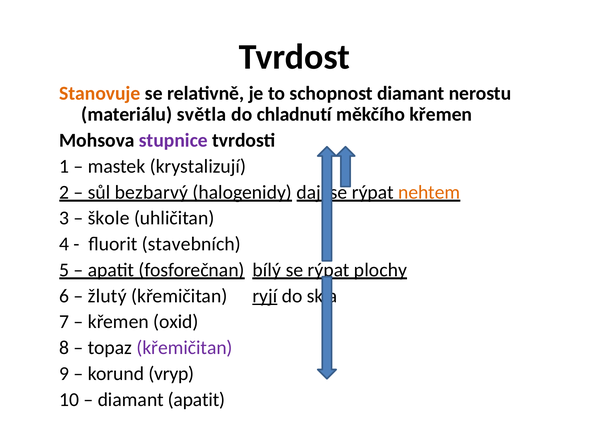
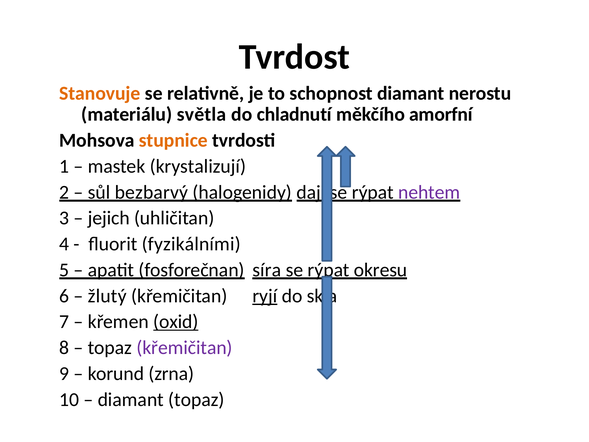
měkčího křemen: křemen -> amorfní
stupnice colour: purple -> orange
nehtem colour: orange -> purple
škole: škole -> jejich
stavebních: stavebních -> fyzikálními
bílý: bílý -> síra
plochy: plochy -> okresu
oxid underline: none -> present
vryp: vryp -> zrna
diamant apatit: apatit -> topaz
